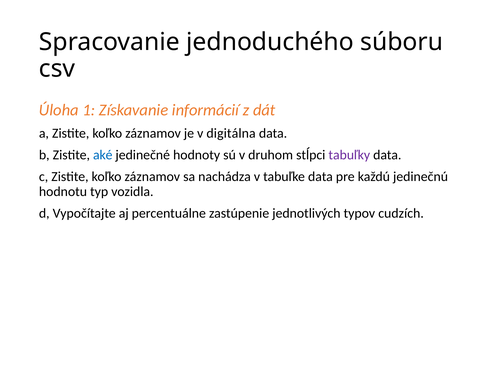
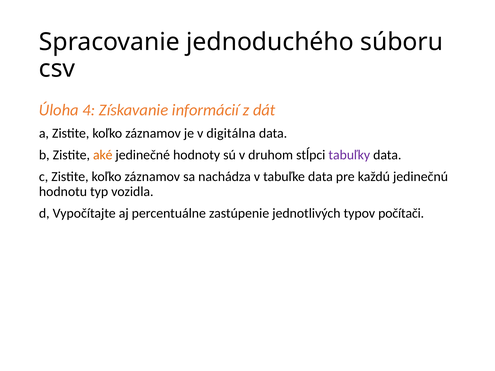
1: 1 -> 4
aké colour: blue -> orange
cudzích: cudzích -> počítači
